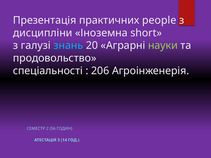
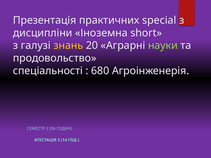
people: people -> special
знань colour: light blue -> yellow
206: 206 -> 680
